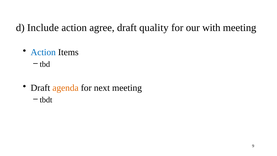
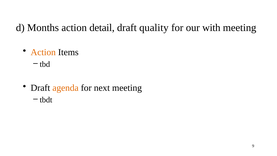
Include: Include -> Months
agree: agree -> detail
Action at (43, 52) colour: blue -> orange
